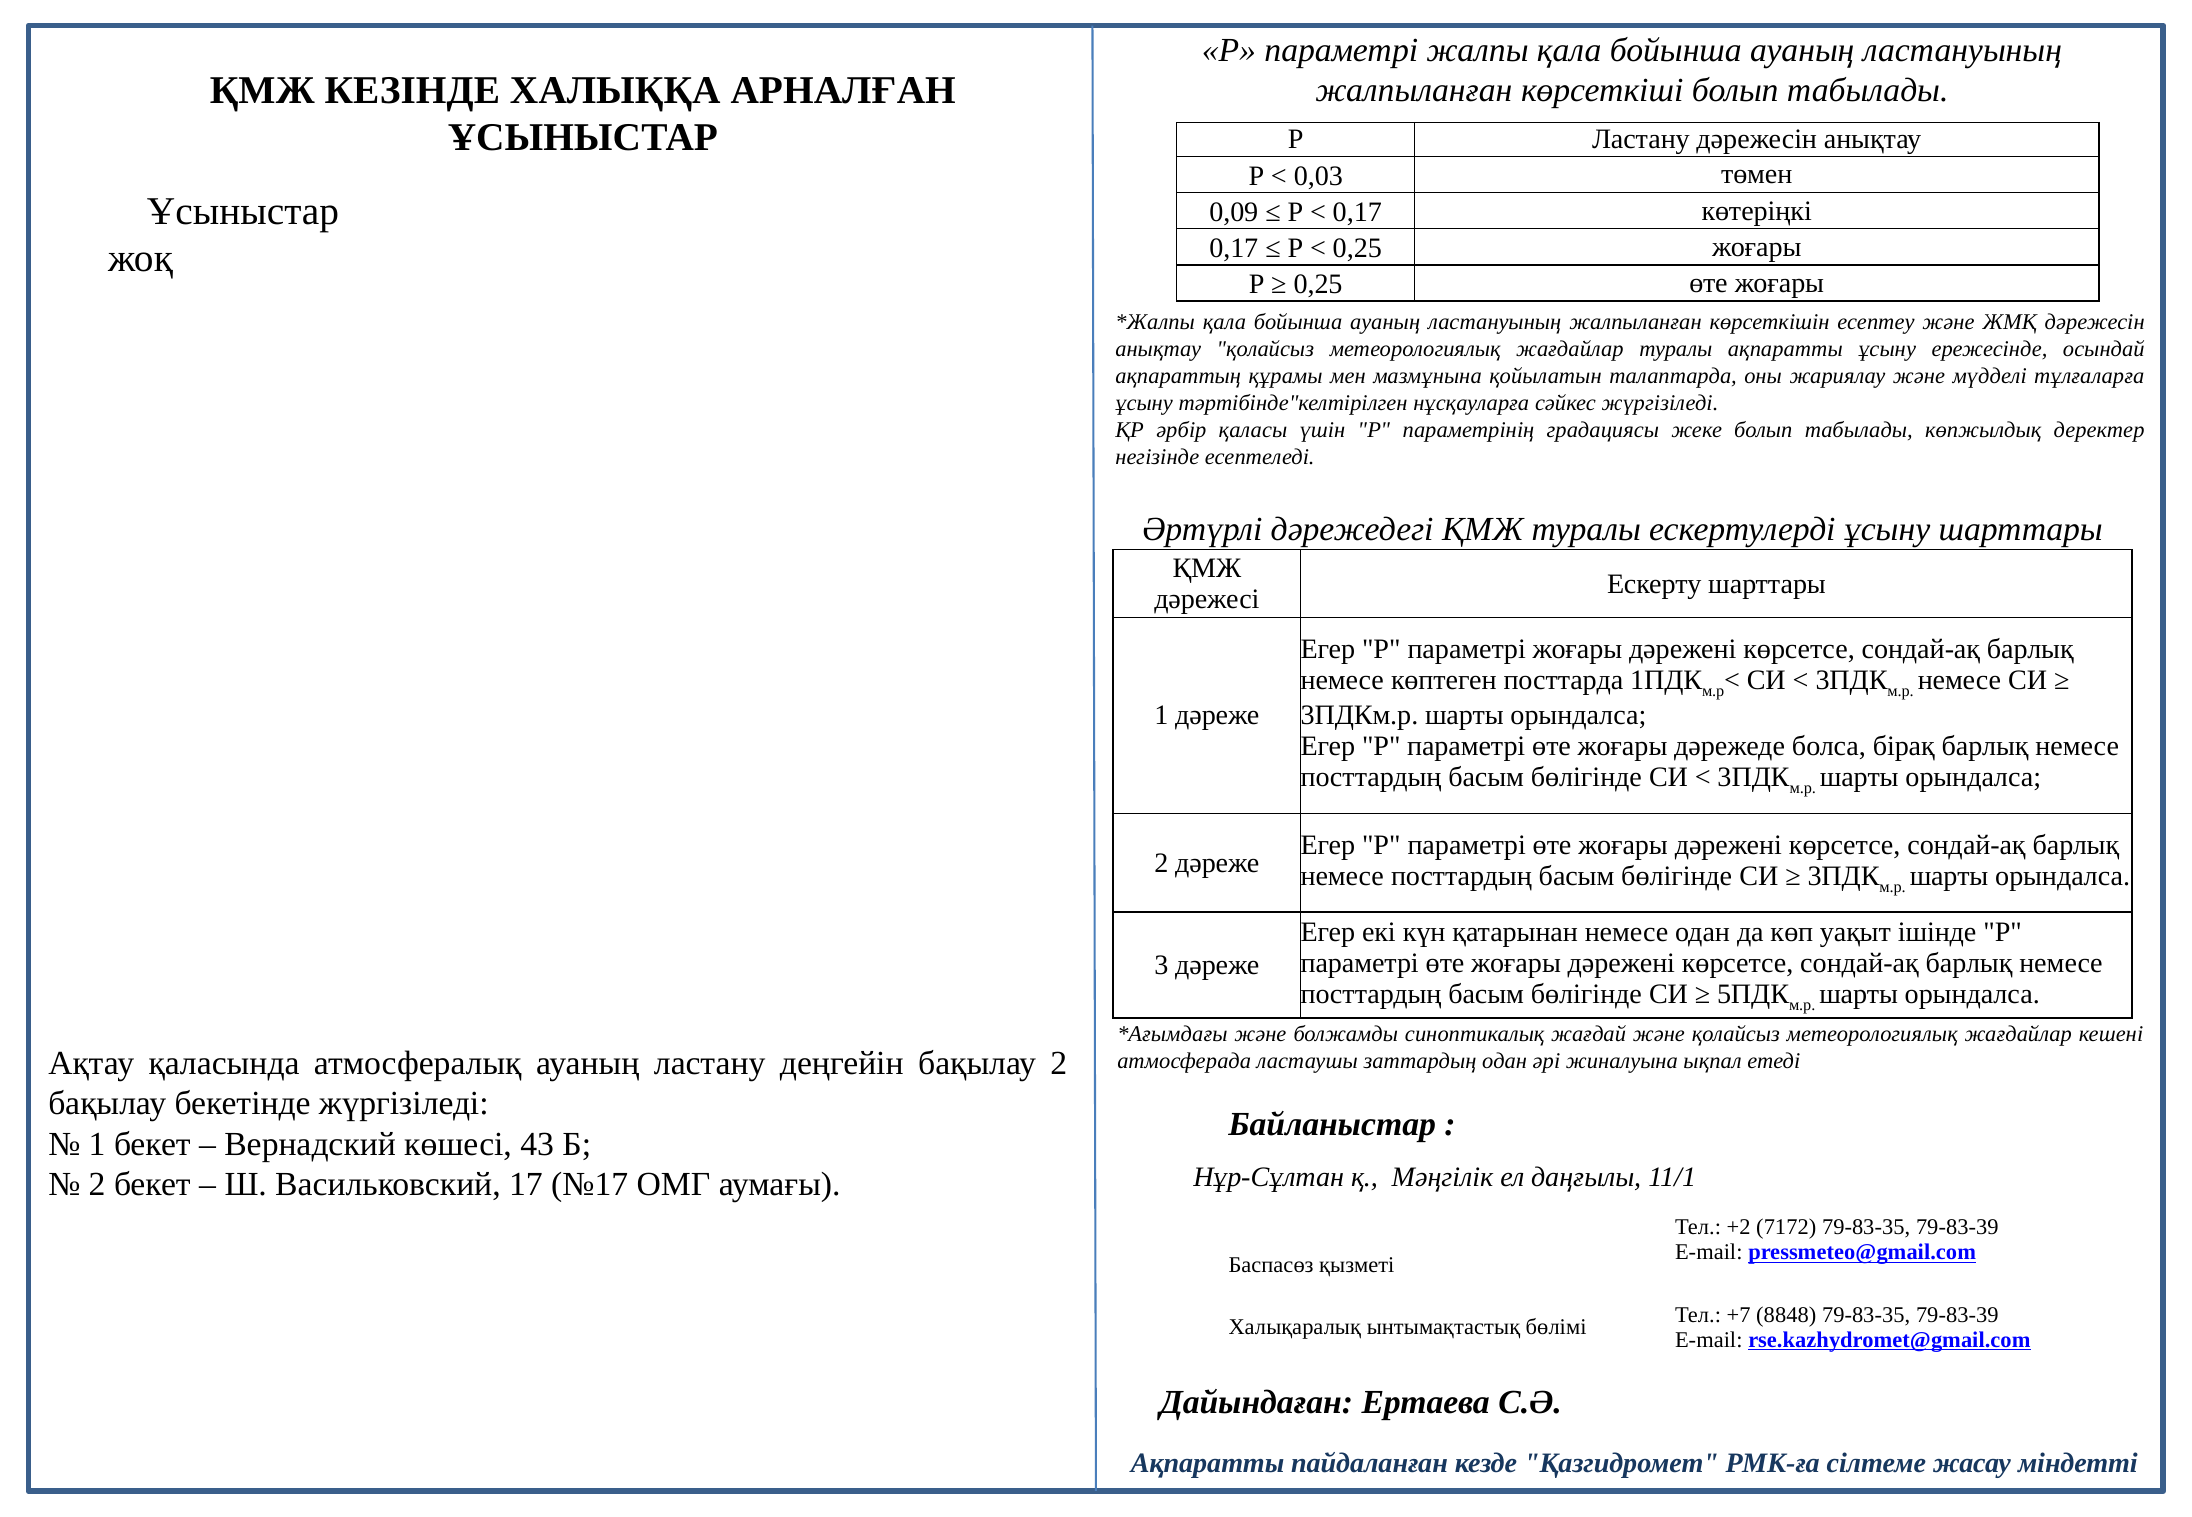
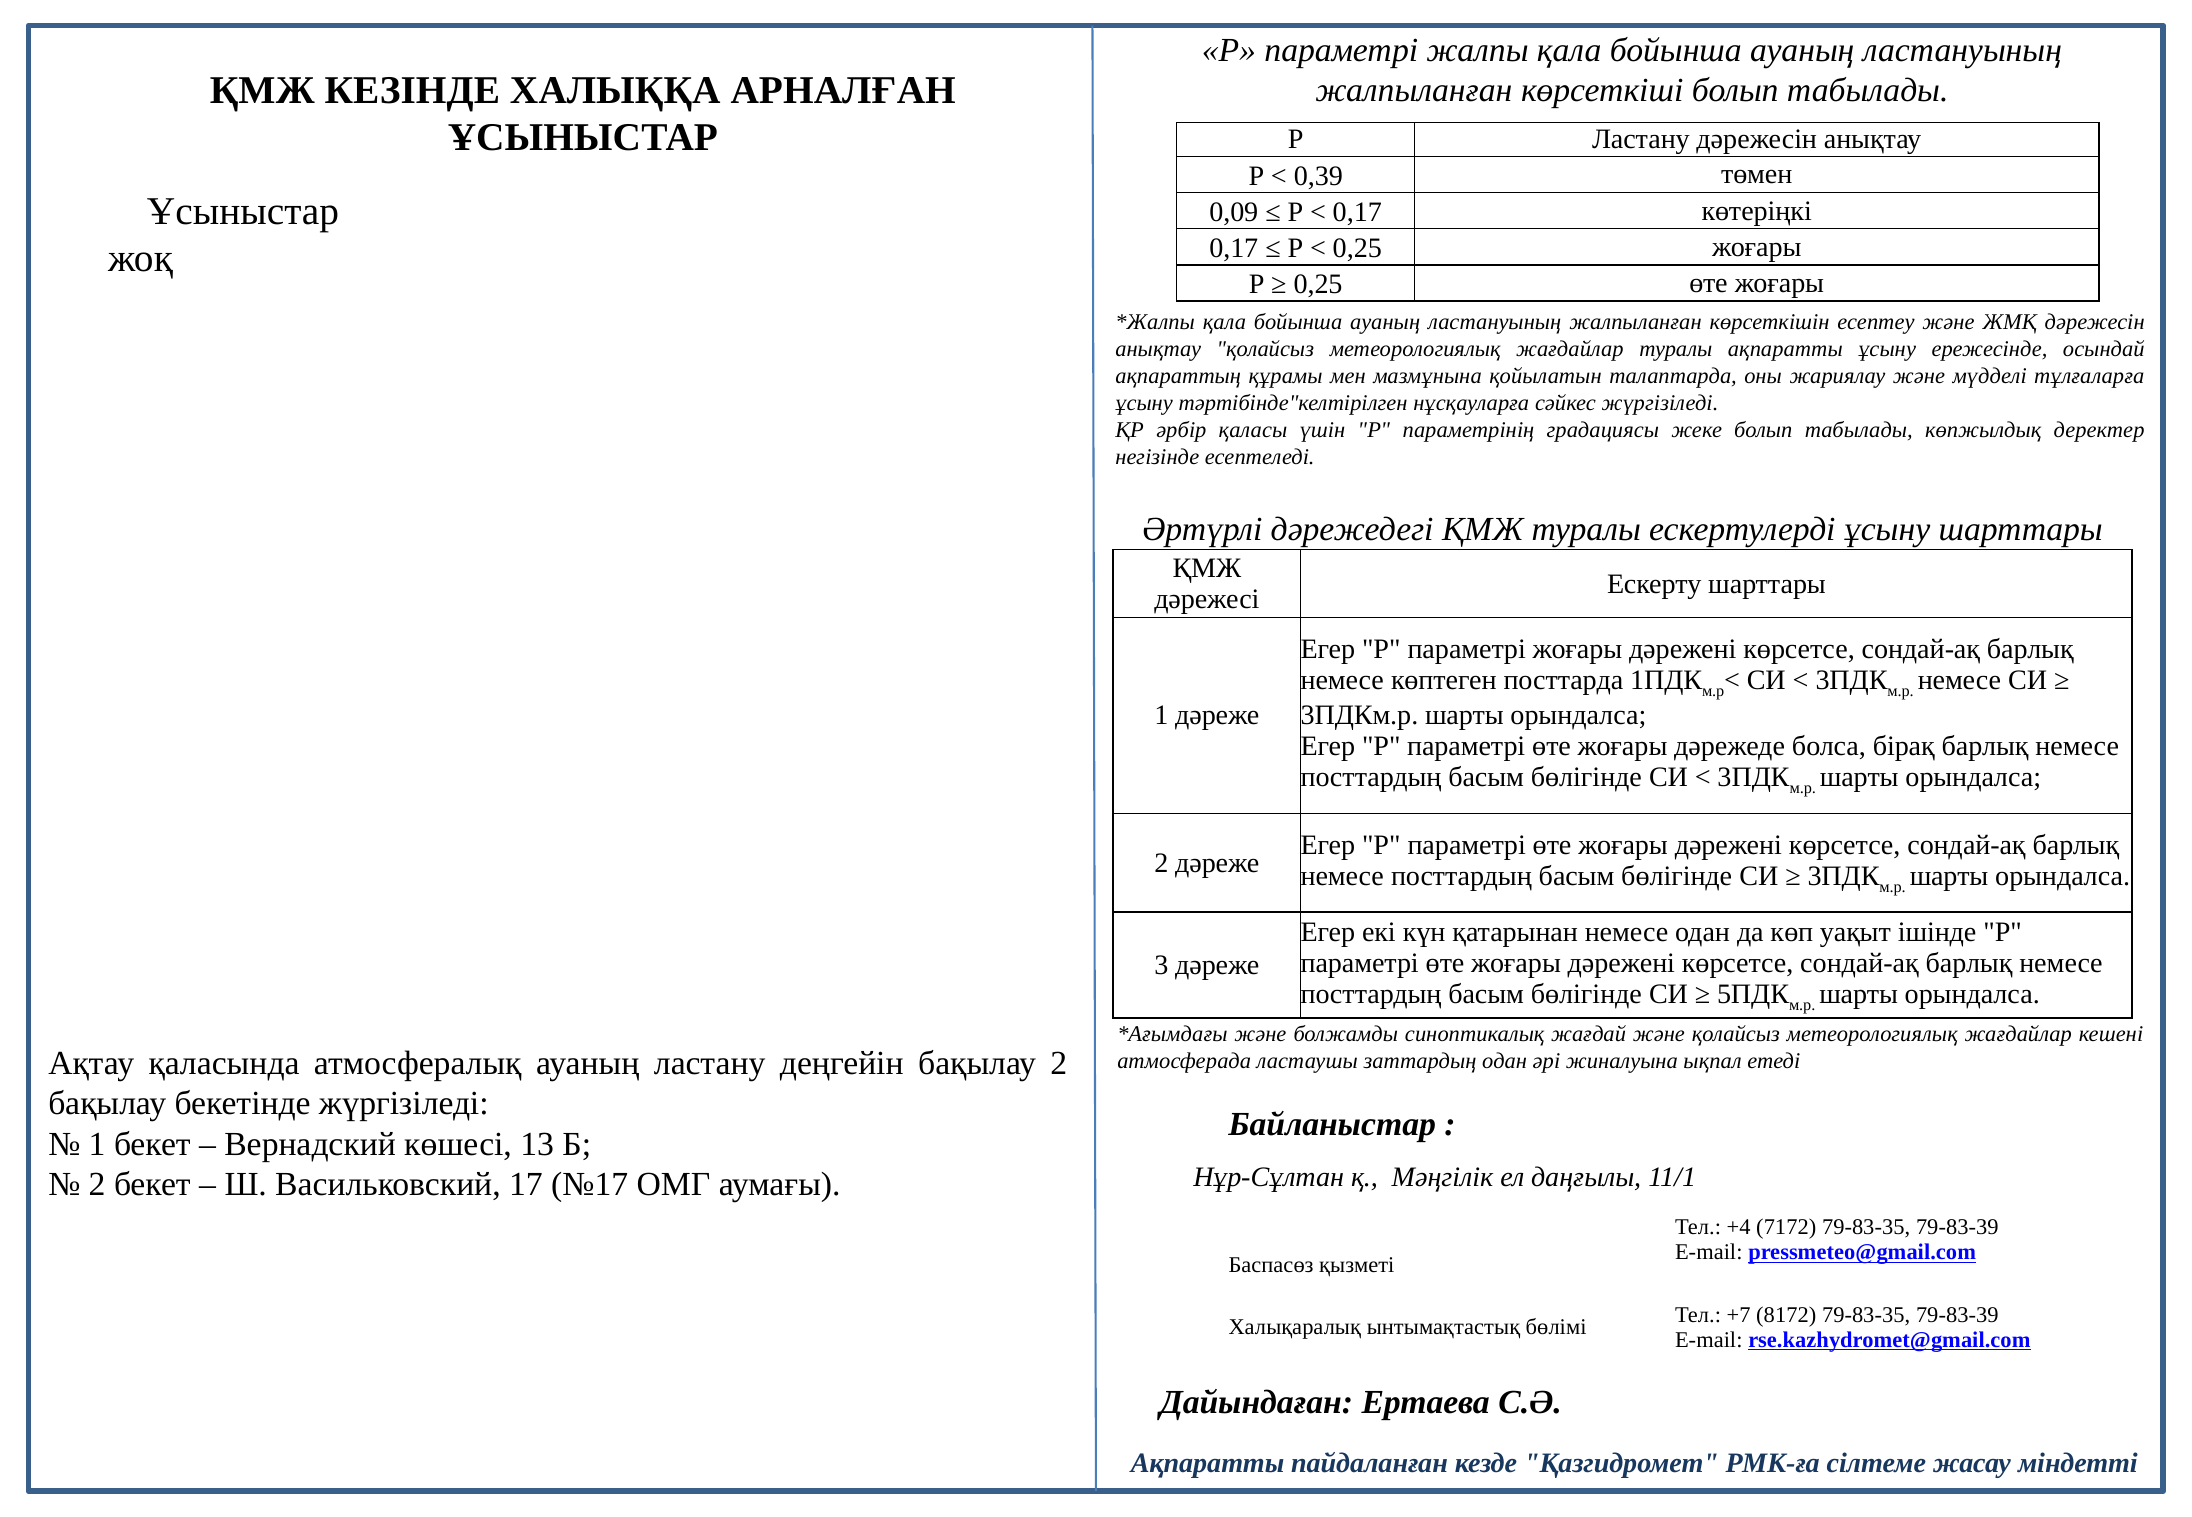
0,03: 0,03 -> 0,39
43: 43 -> 13
+2: +2 -> +4
8848: 8848 -> 8172
